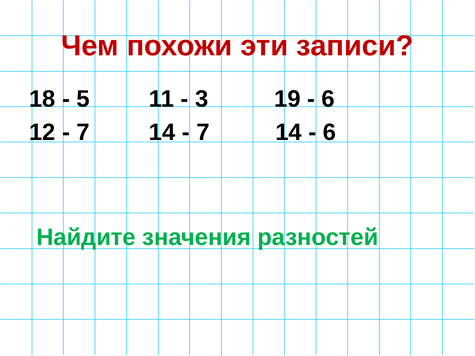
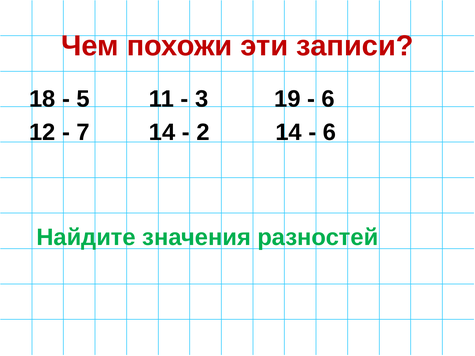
7 at (203, 132): 7 -> 2
